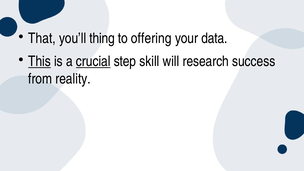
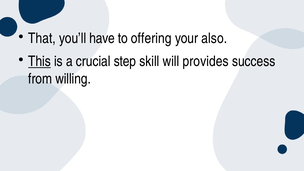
thing: thing -> have
data: data -> also
crucial underline: present -> none
research: research -> provides
reality: reality -> willing
